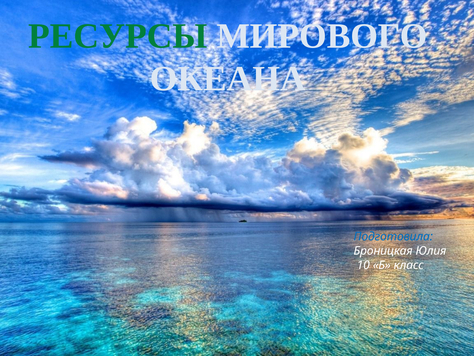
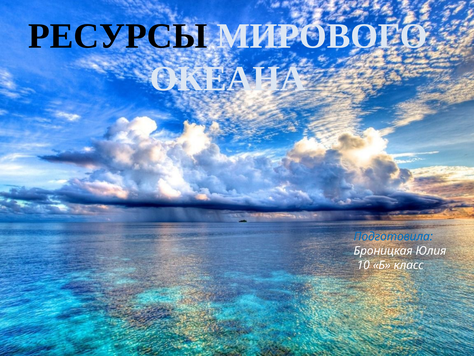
РЕСУРСЫ colour: green -> black
